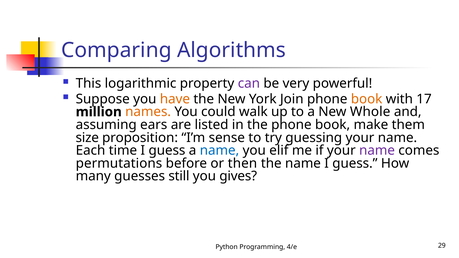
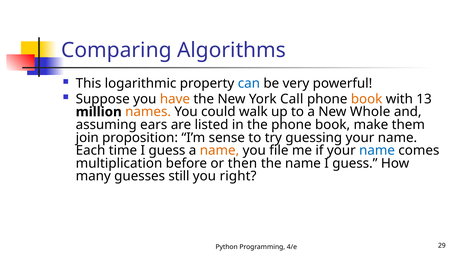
can colour: purple -> blue
Join: Join -> Call
17: 17 -> 13
size: size -> join
name at (220, 151) colour: blue -> orange
elif: elif -> file
name at (377, 151) colour: purple -> blue
permutations: permutations -> multiplication
gives: gives -> right
